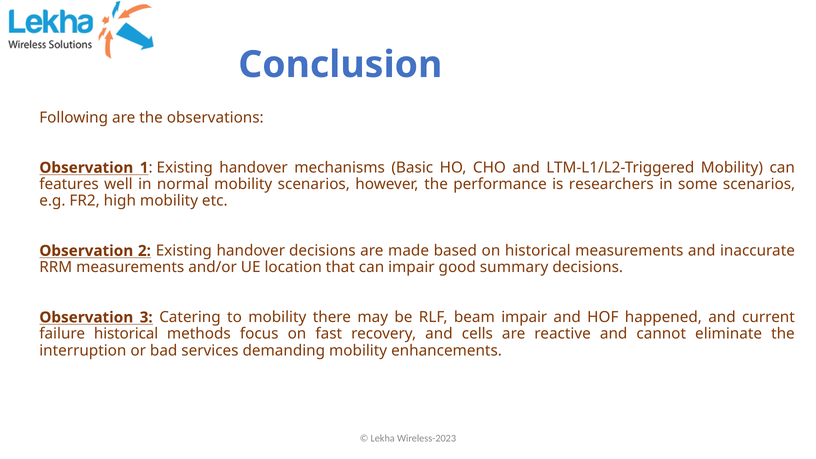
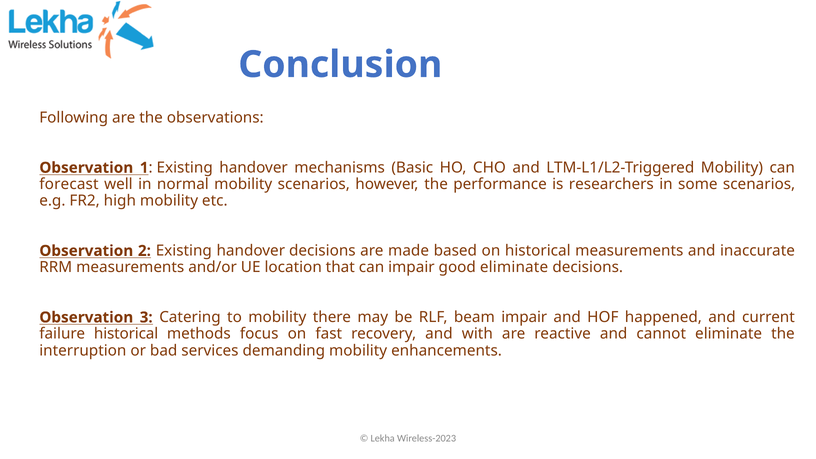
features: features -> forecast
good summary: summary -> eliminate
cells: cells -> with
